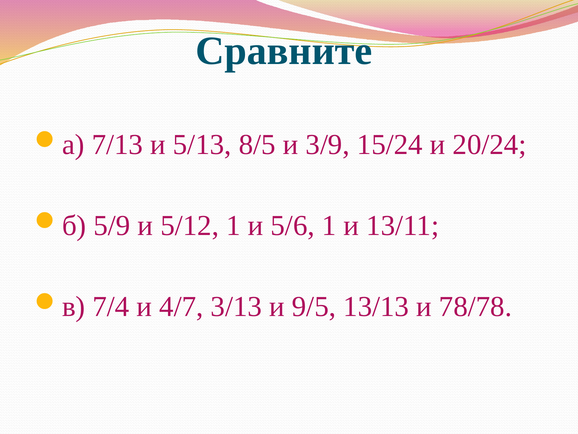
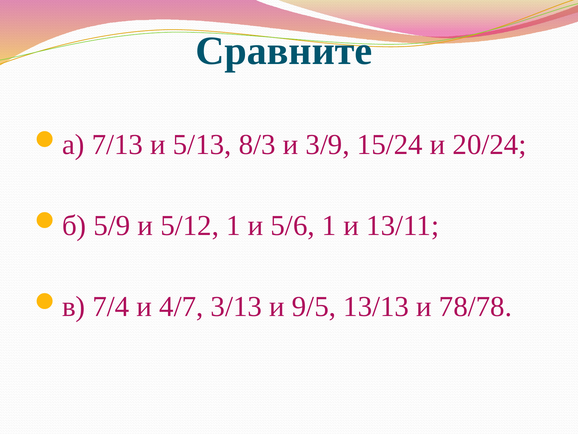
8/5: 8/5 -> 8/3
